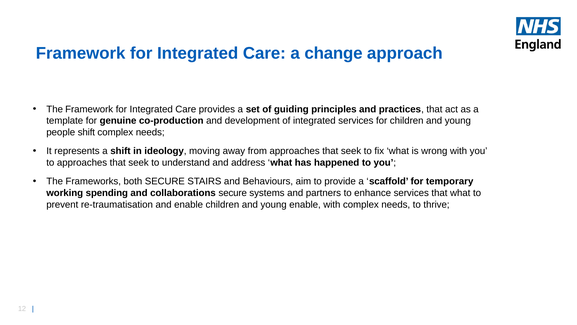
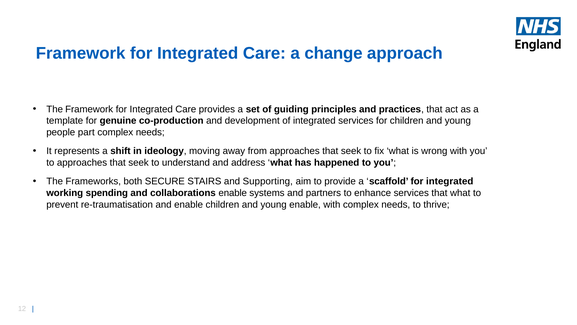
people shift: shift -> part
Behaviours: Behaviours -> Supporting
scaffold for temporary: temporary -> integrated
collaborations secure: secure -> enable
